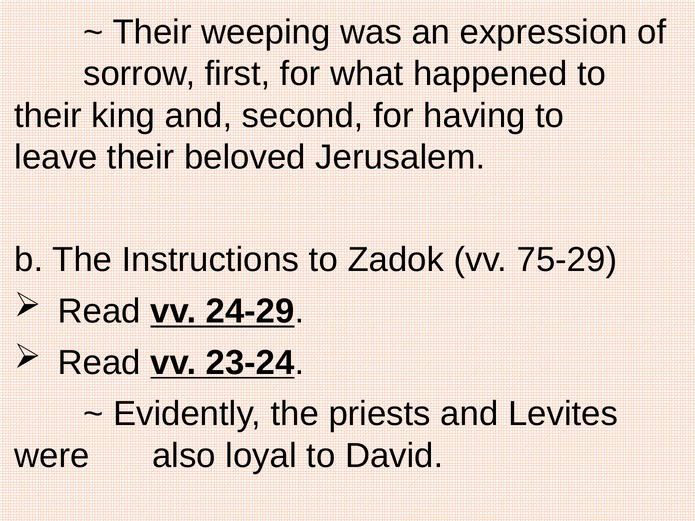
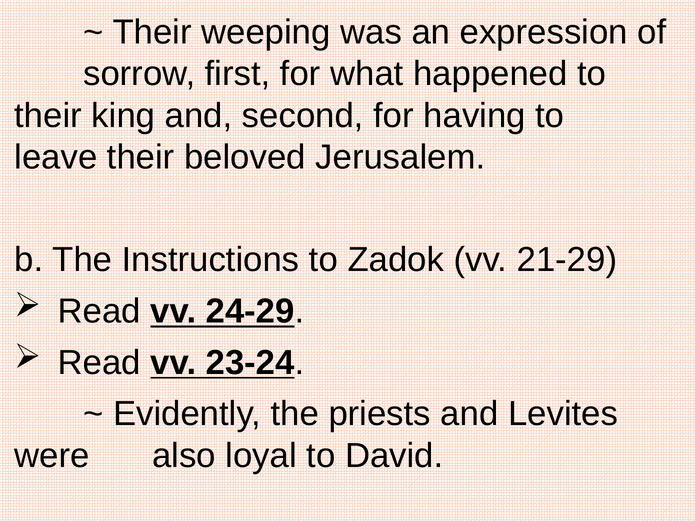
75-29: 75-29 -> 21-29
